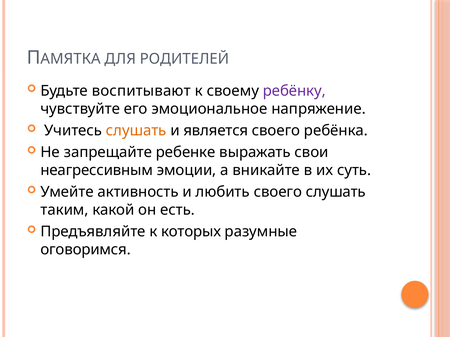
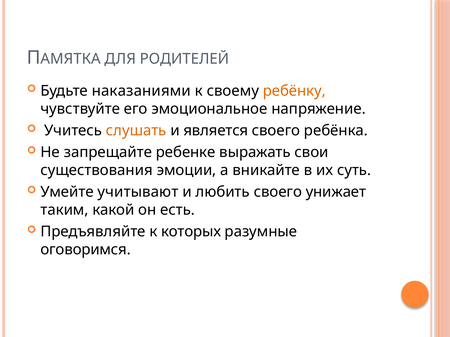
воспитывают: воспитывают -> наказаниями
ребёнку colour: purple -> orange
неагрессивным: неагрессивным -> существования
активность: активность -> учитывают
своего слушать: слушать -> унижает
